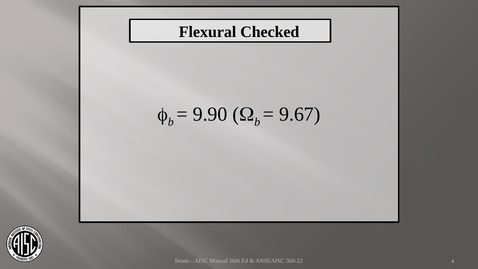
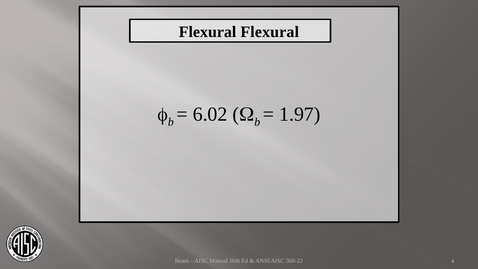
Flexural Checked: Checked -> Flexural
9.90: 9.90 -> 6.02
9.67: 9.67 -> 1.97
